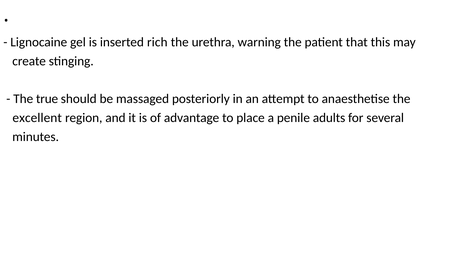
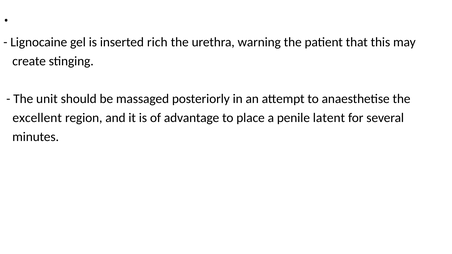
true: true -> unit
adults: adults -> latent
